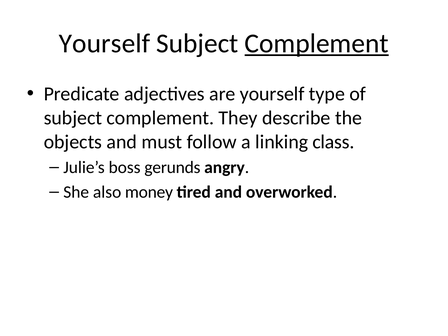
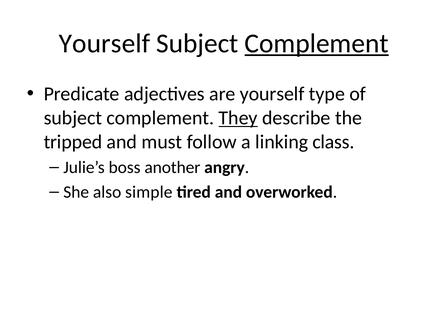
They underline: none -> present
objects: objects -> tripped
gerunds: gerunds -> another
money: money -> simple
